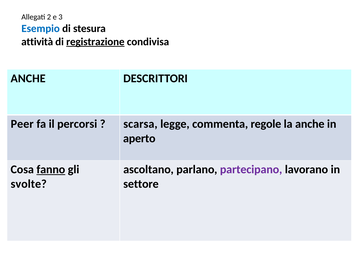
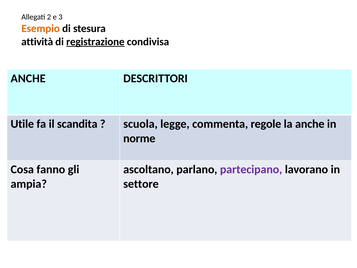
Esempio colour: blue -> orange
Peer: Peer -> Utile
percorsi: percorsi -> scandita
scarsa: scarsa -> scuola
aperto: aperto -> norme
fanno underline: present -> none
svolte: svolte -> ampia
